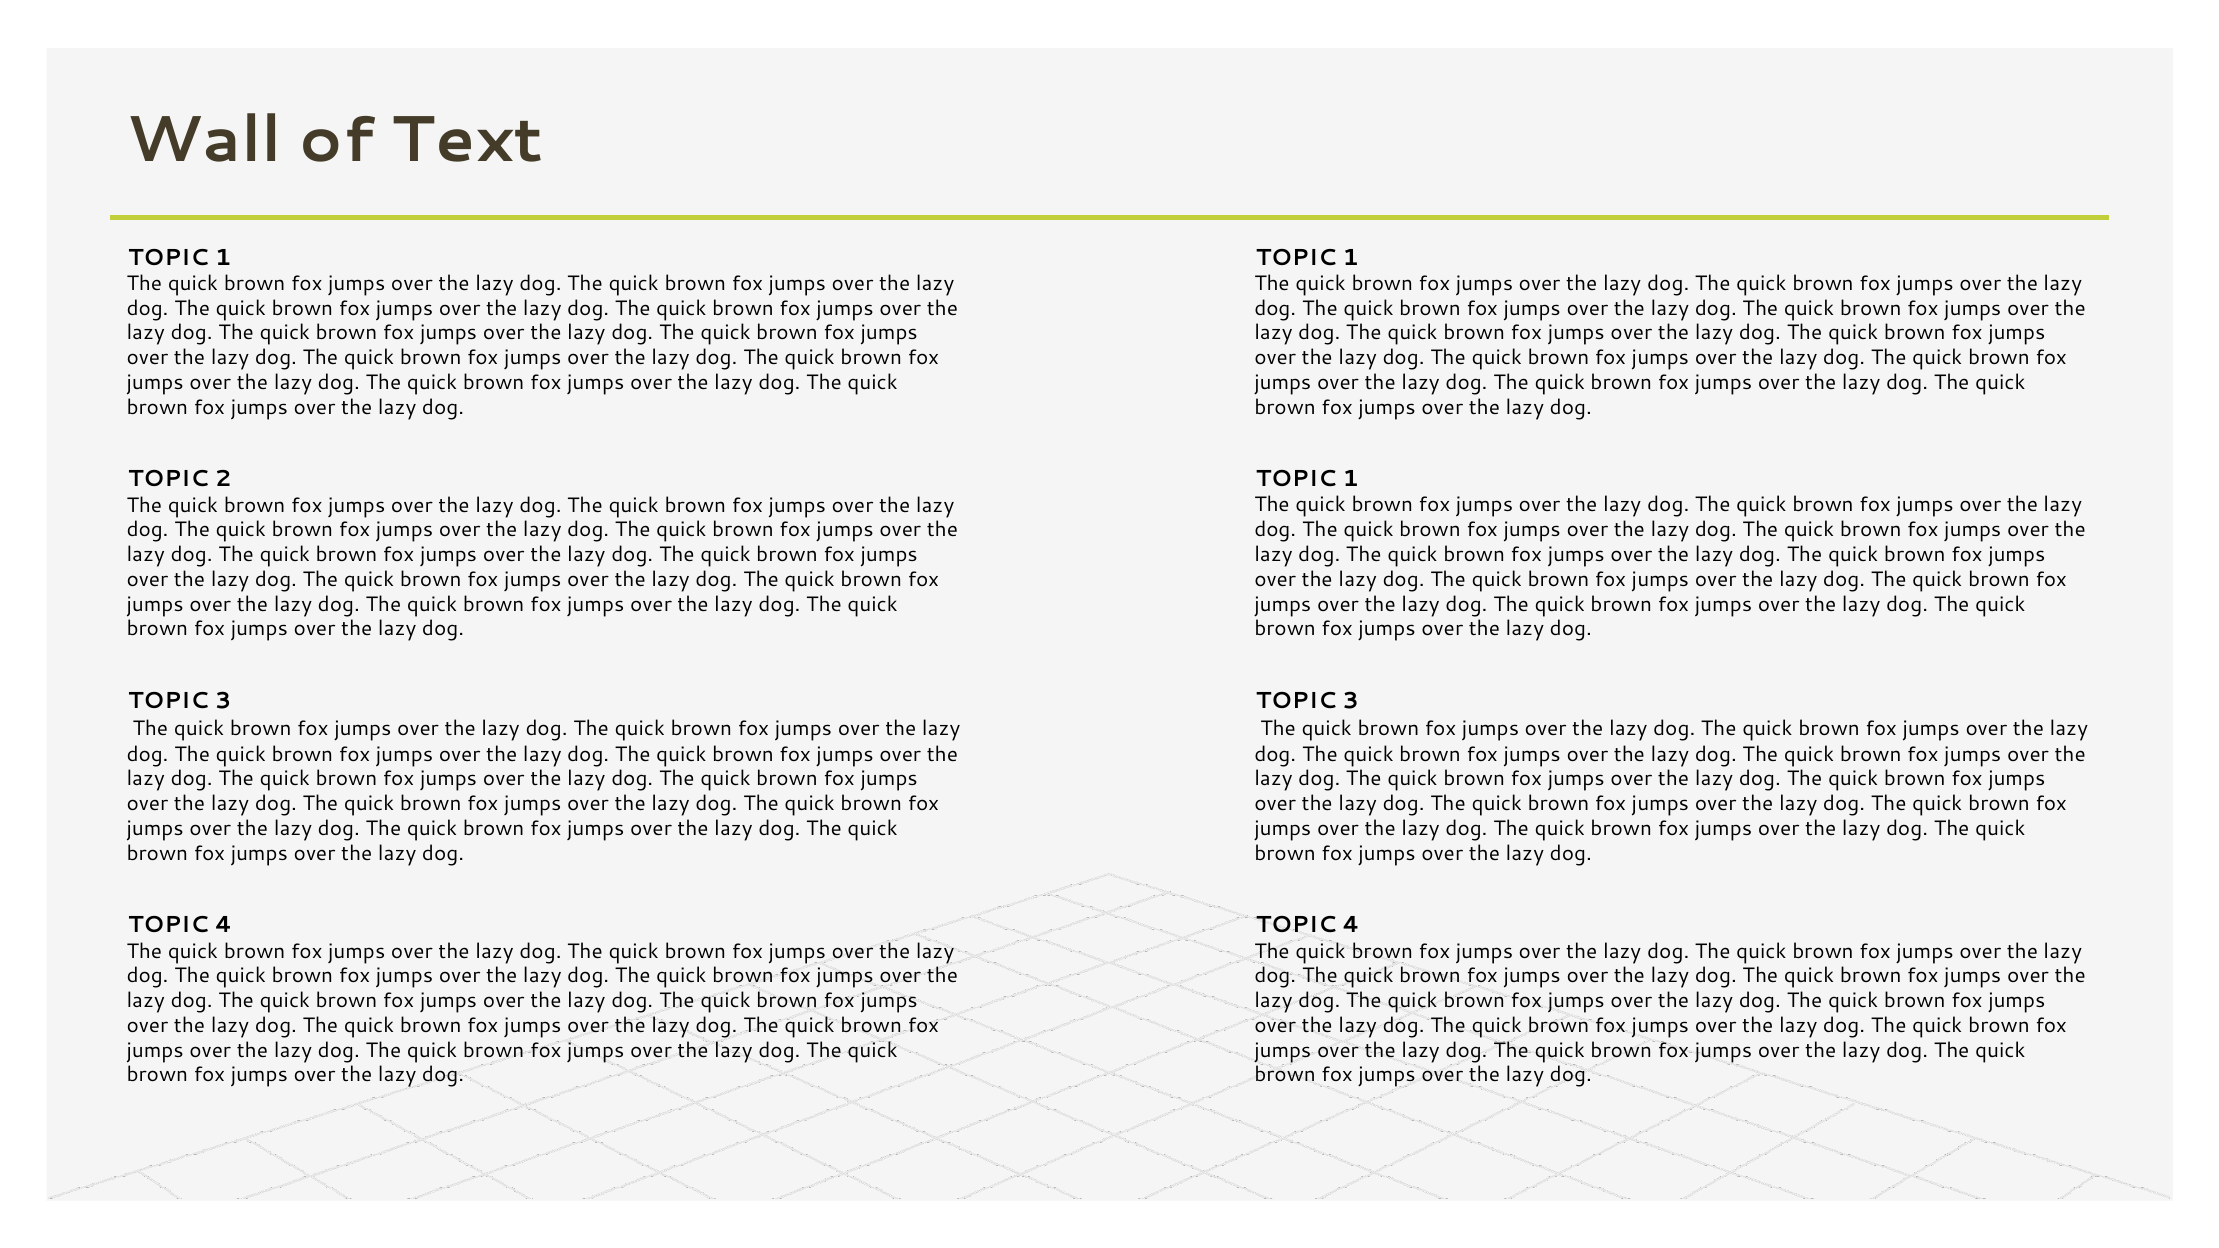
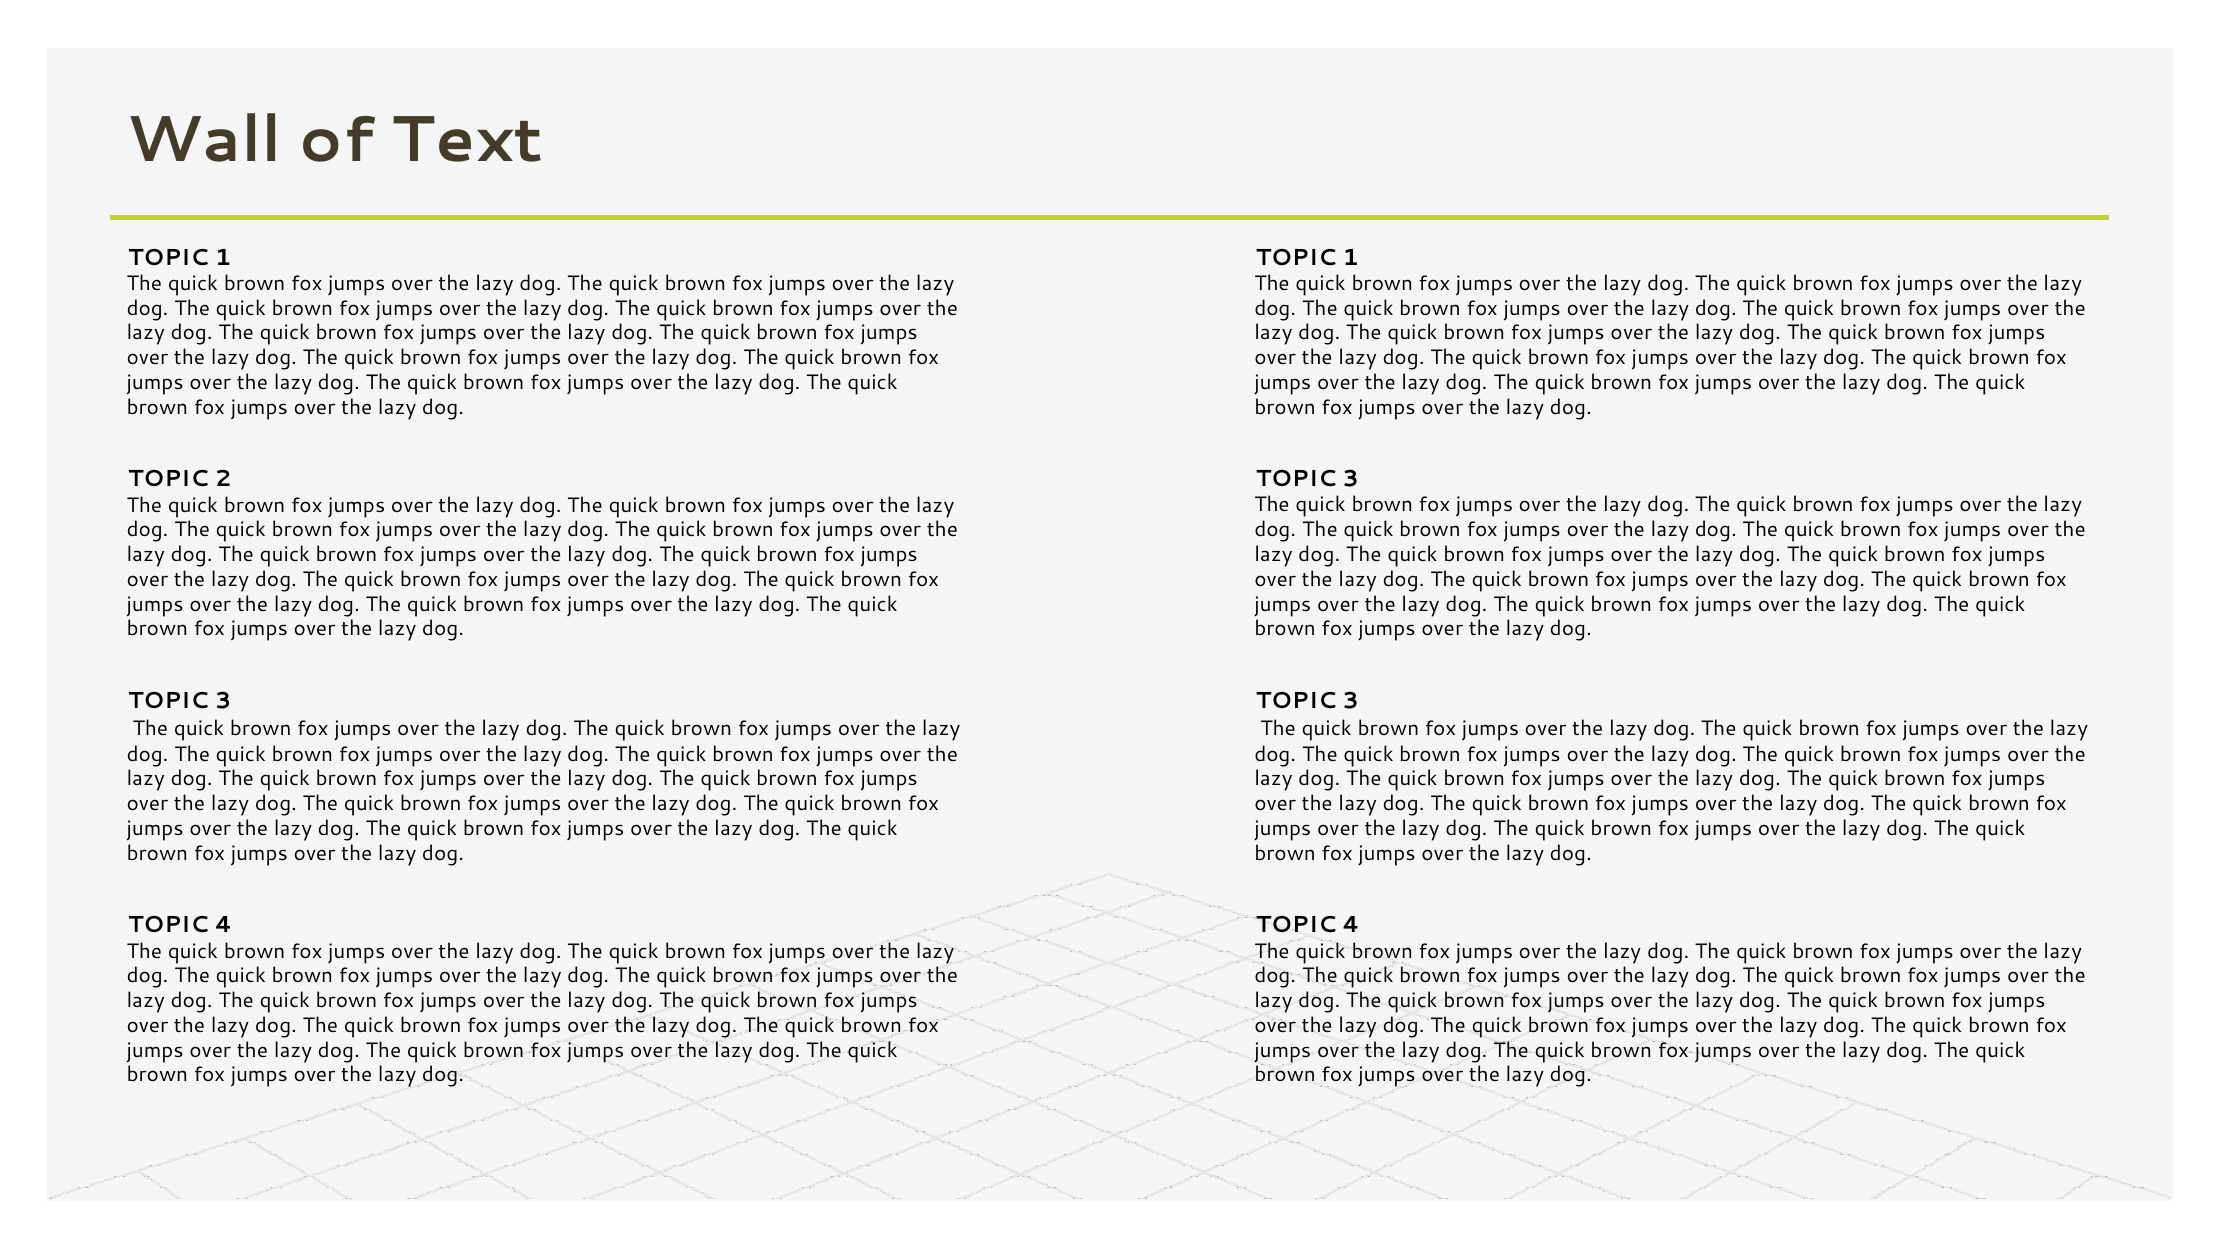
1 at (1351, 479): 1 -> 3
